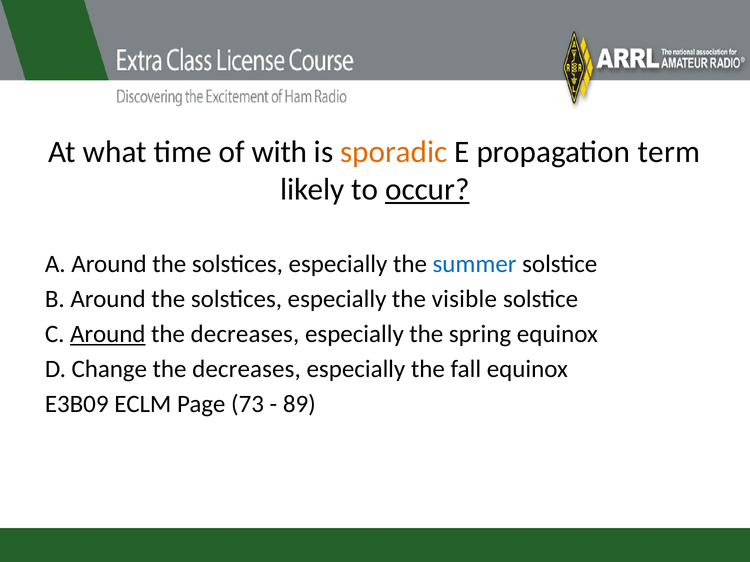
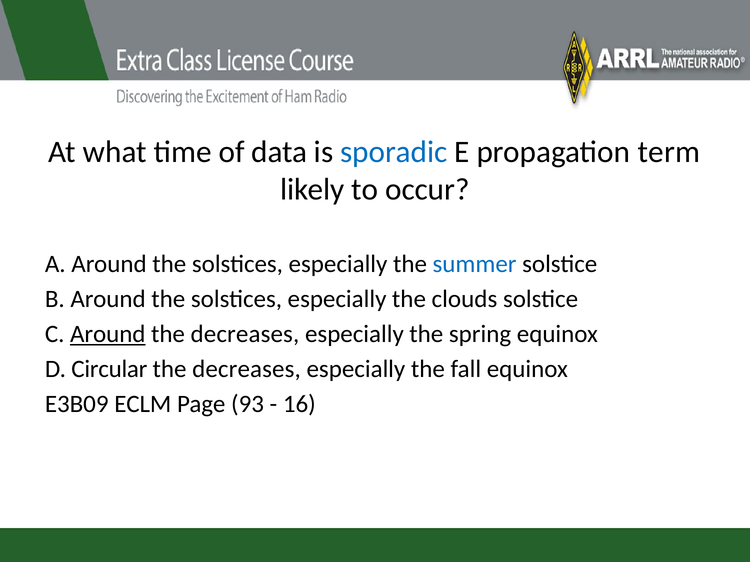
with: with -> data
sporadic colour: orange -> blue
occur underline: present -> none
visible: visible -> clouds
Change: Change -> Circular
73: 73 -> 93
89: 89 -> 16
